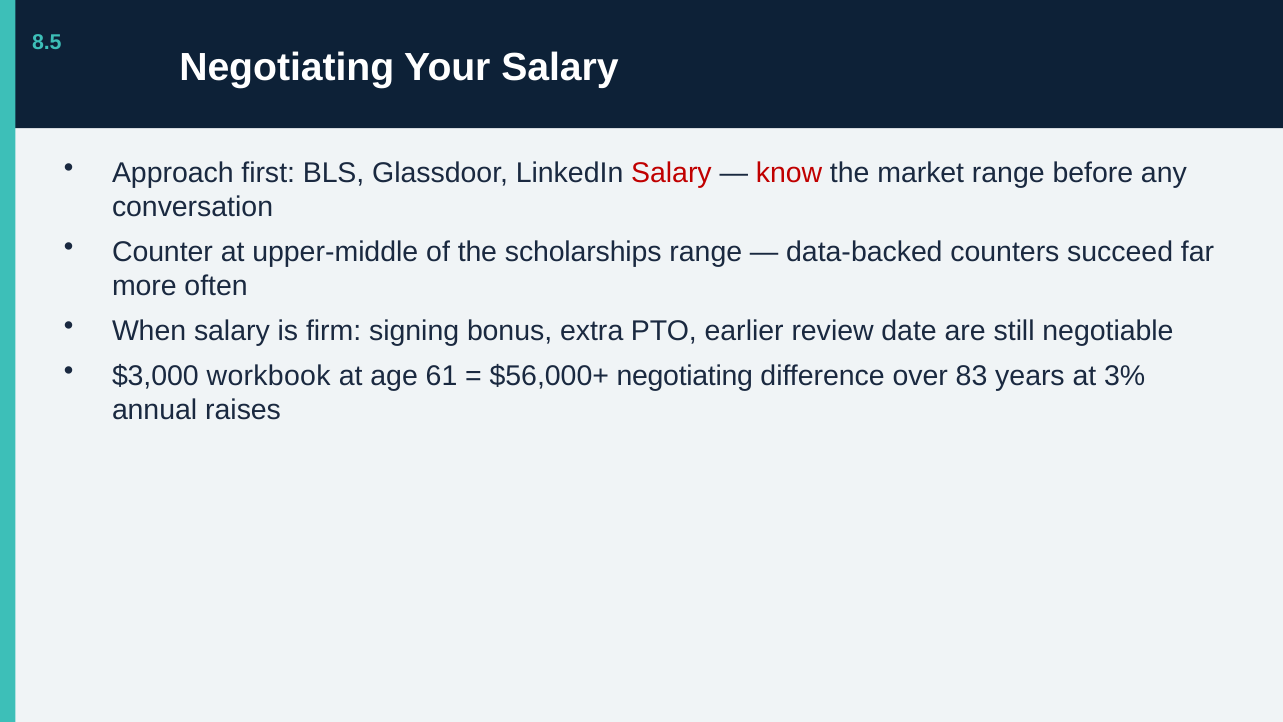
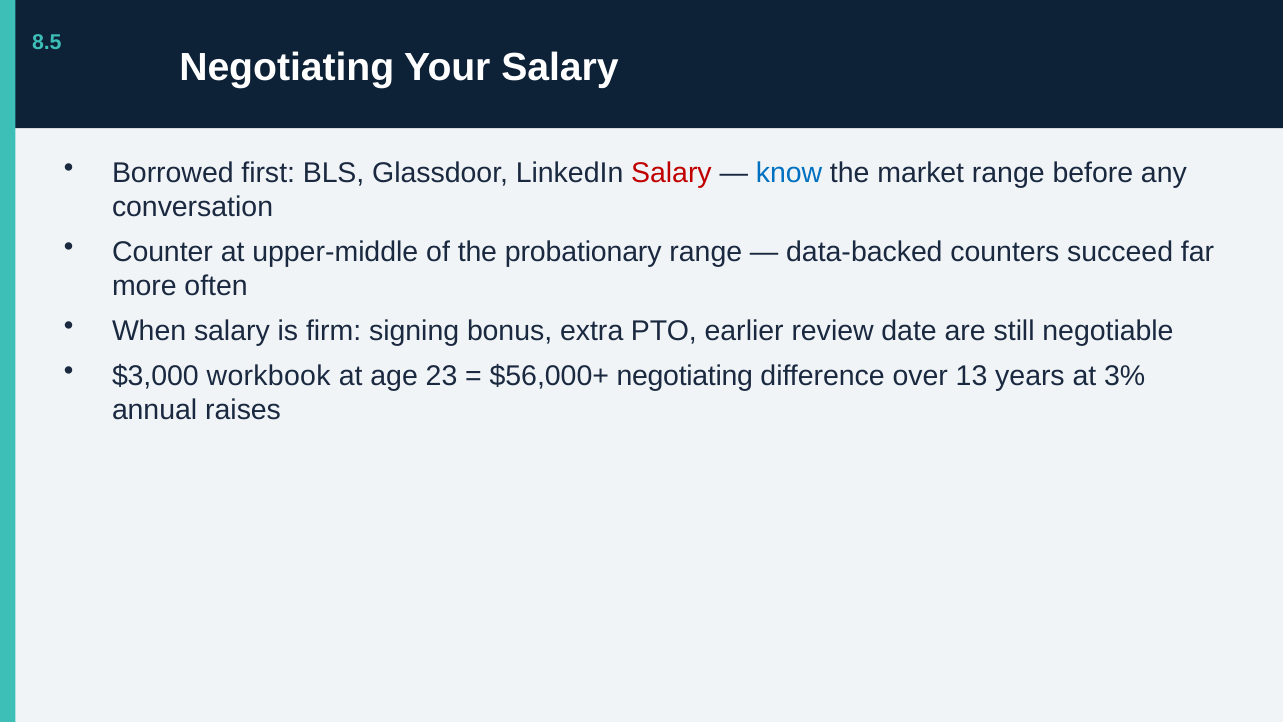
Approach: Approach -> Borrowed
know colour: red -> blue
scholarships: scholarships -> probationary
61: 61 -> 23
83: 83 -> 13
